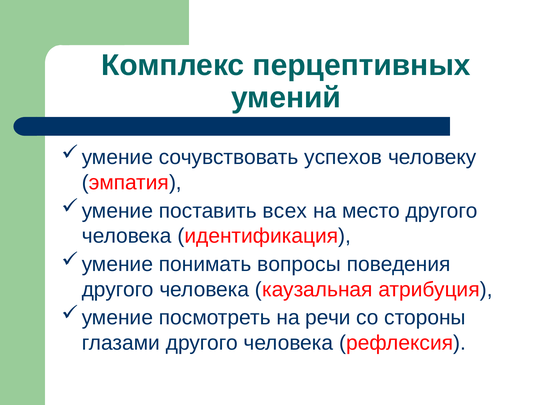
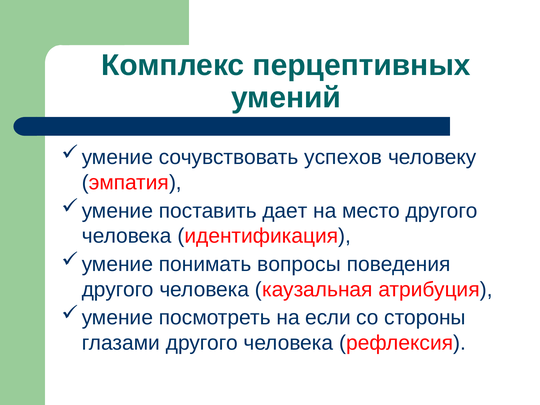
всех: всех -> дает
речи: речи -> если
